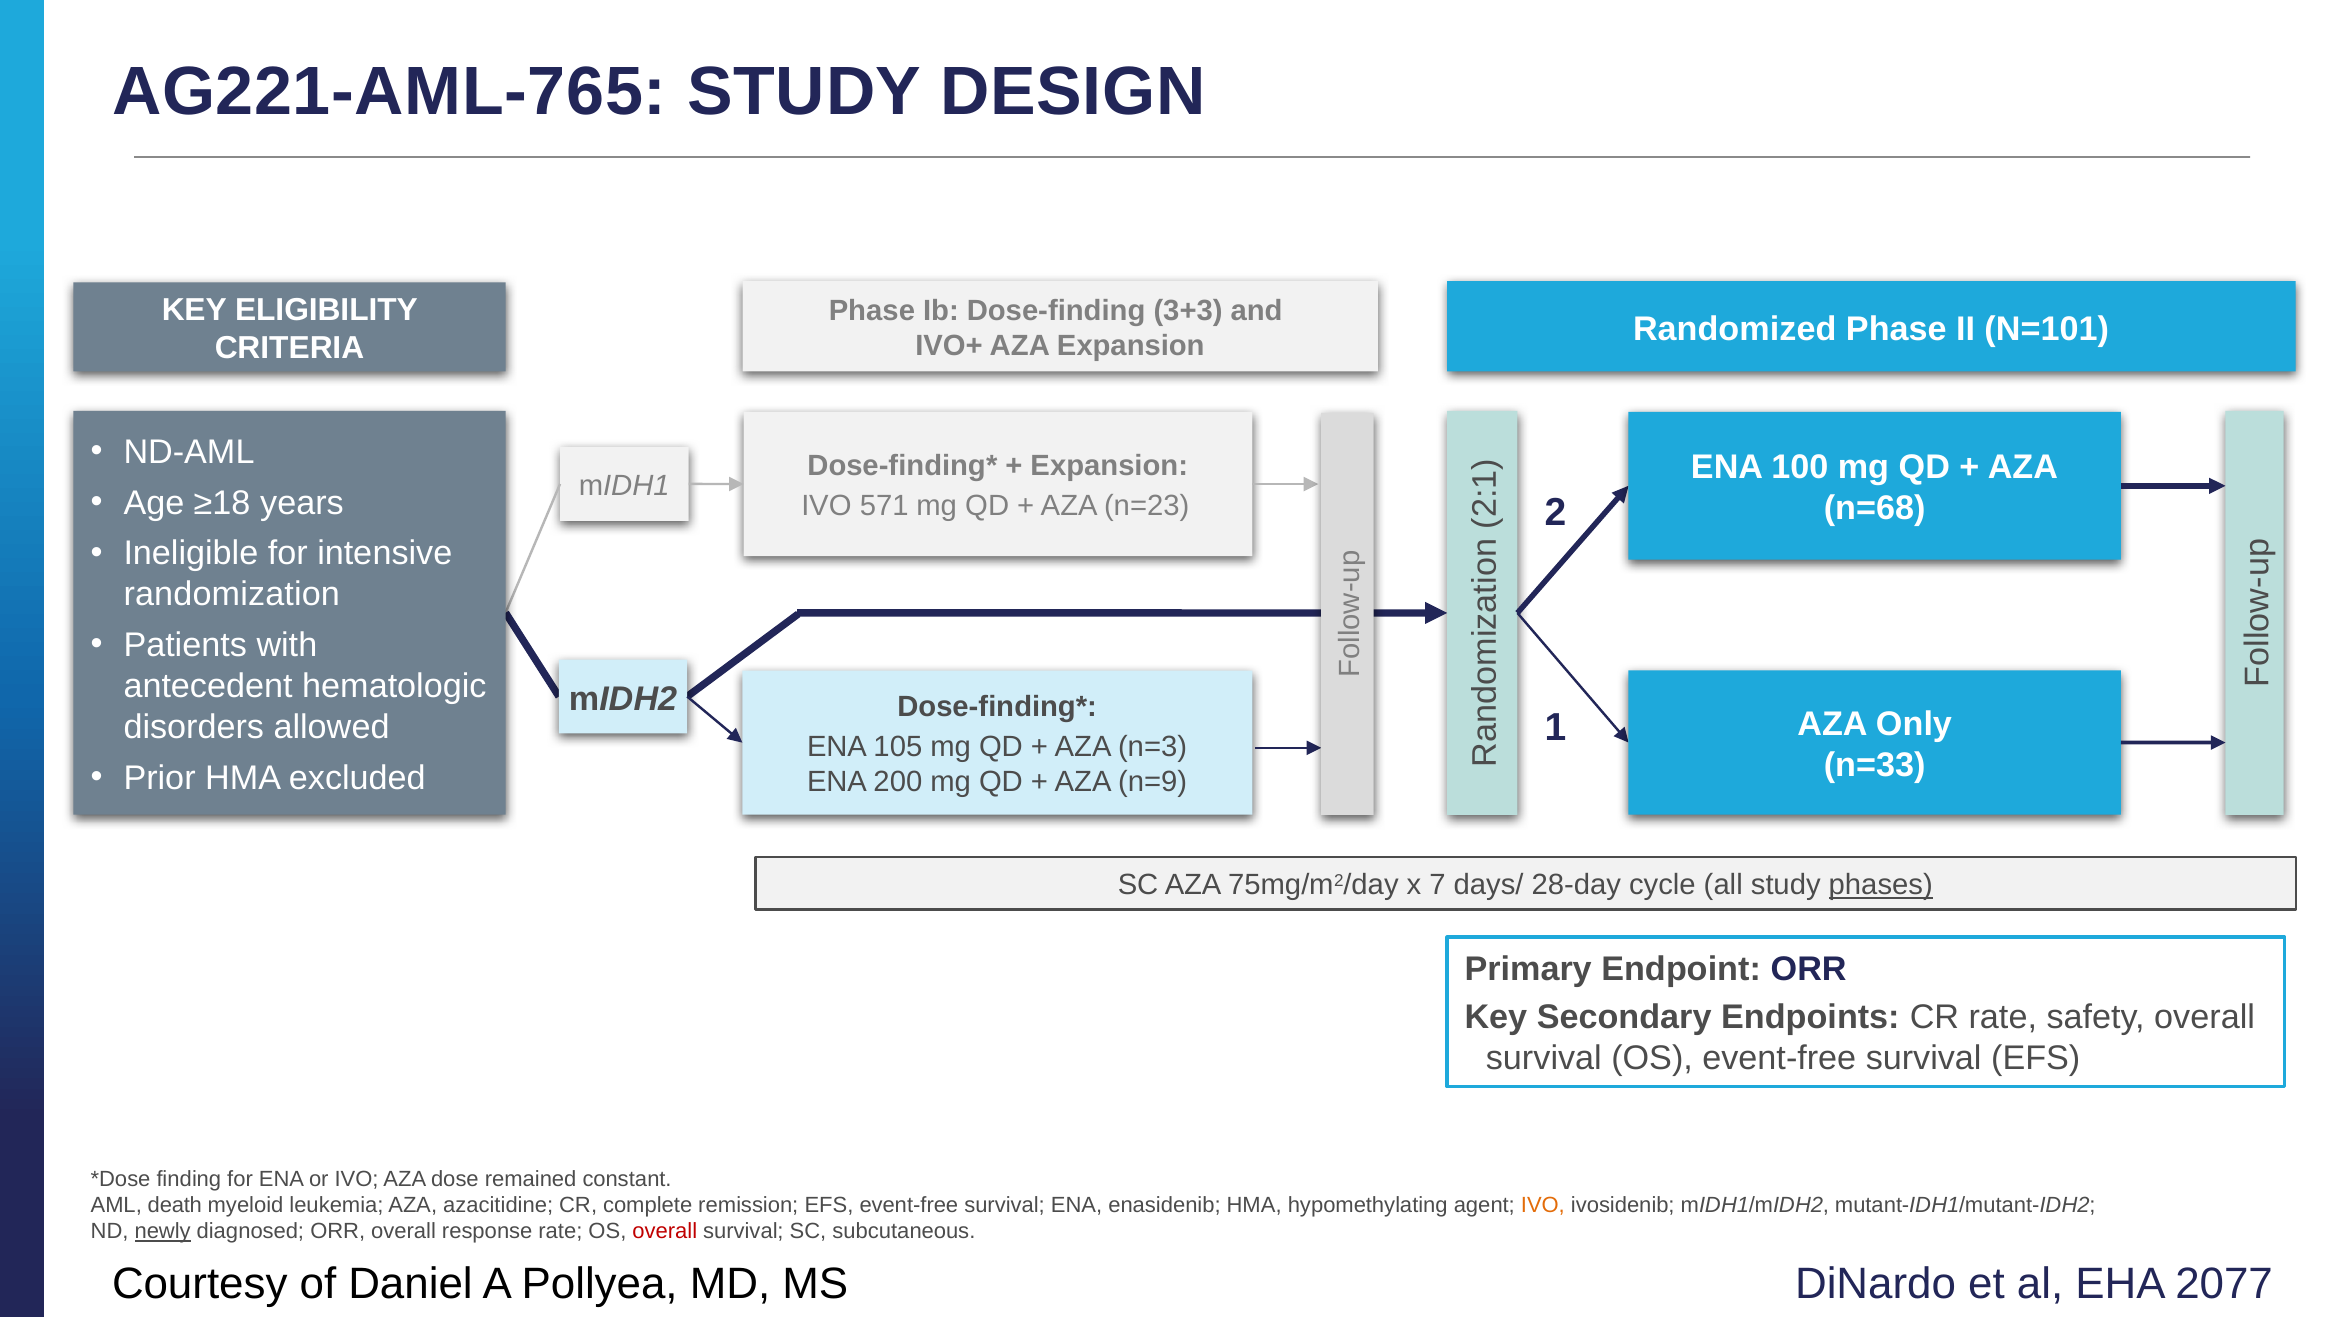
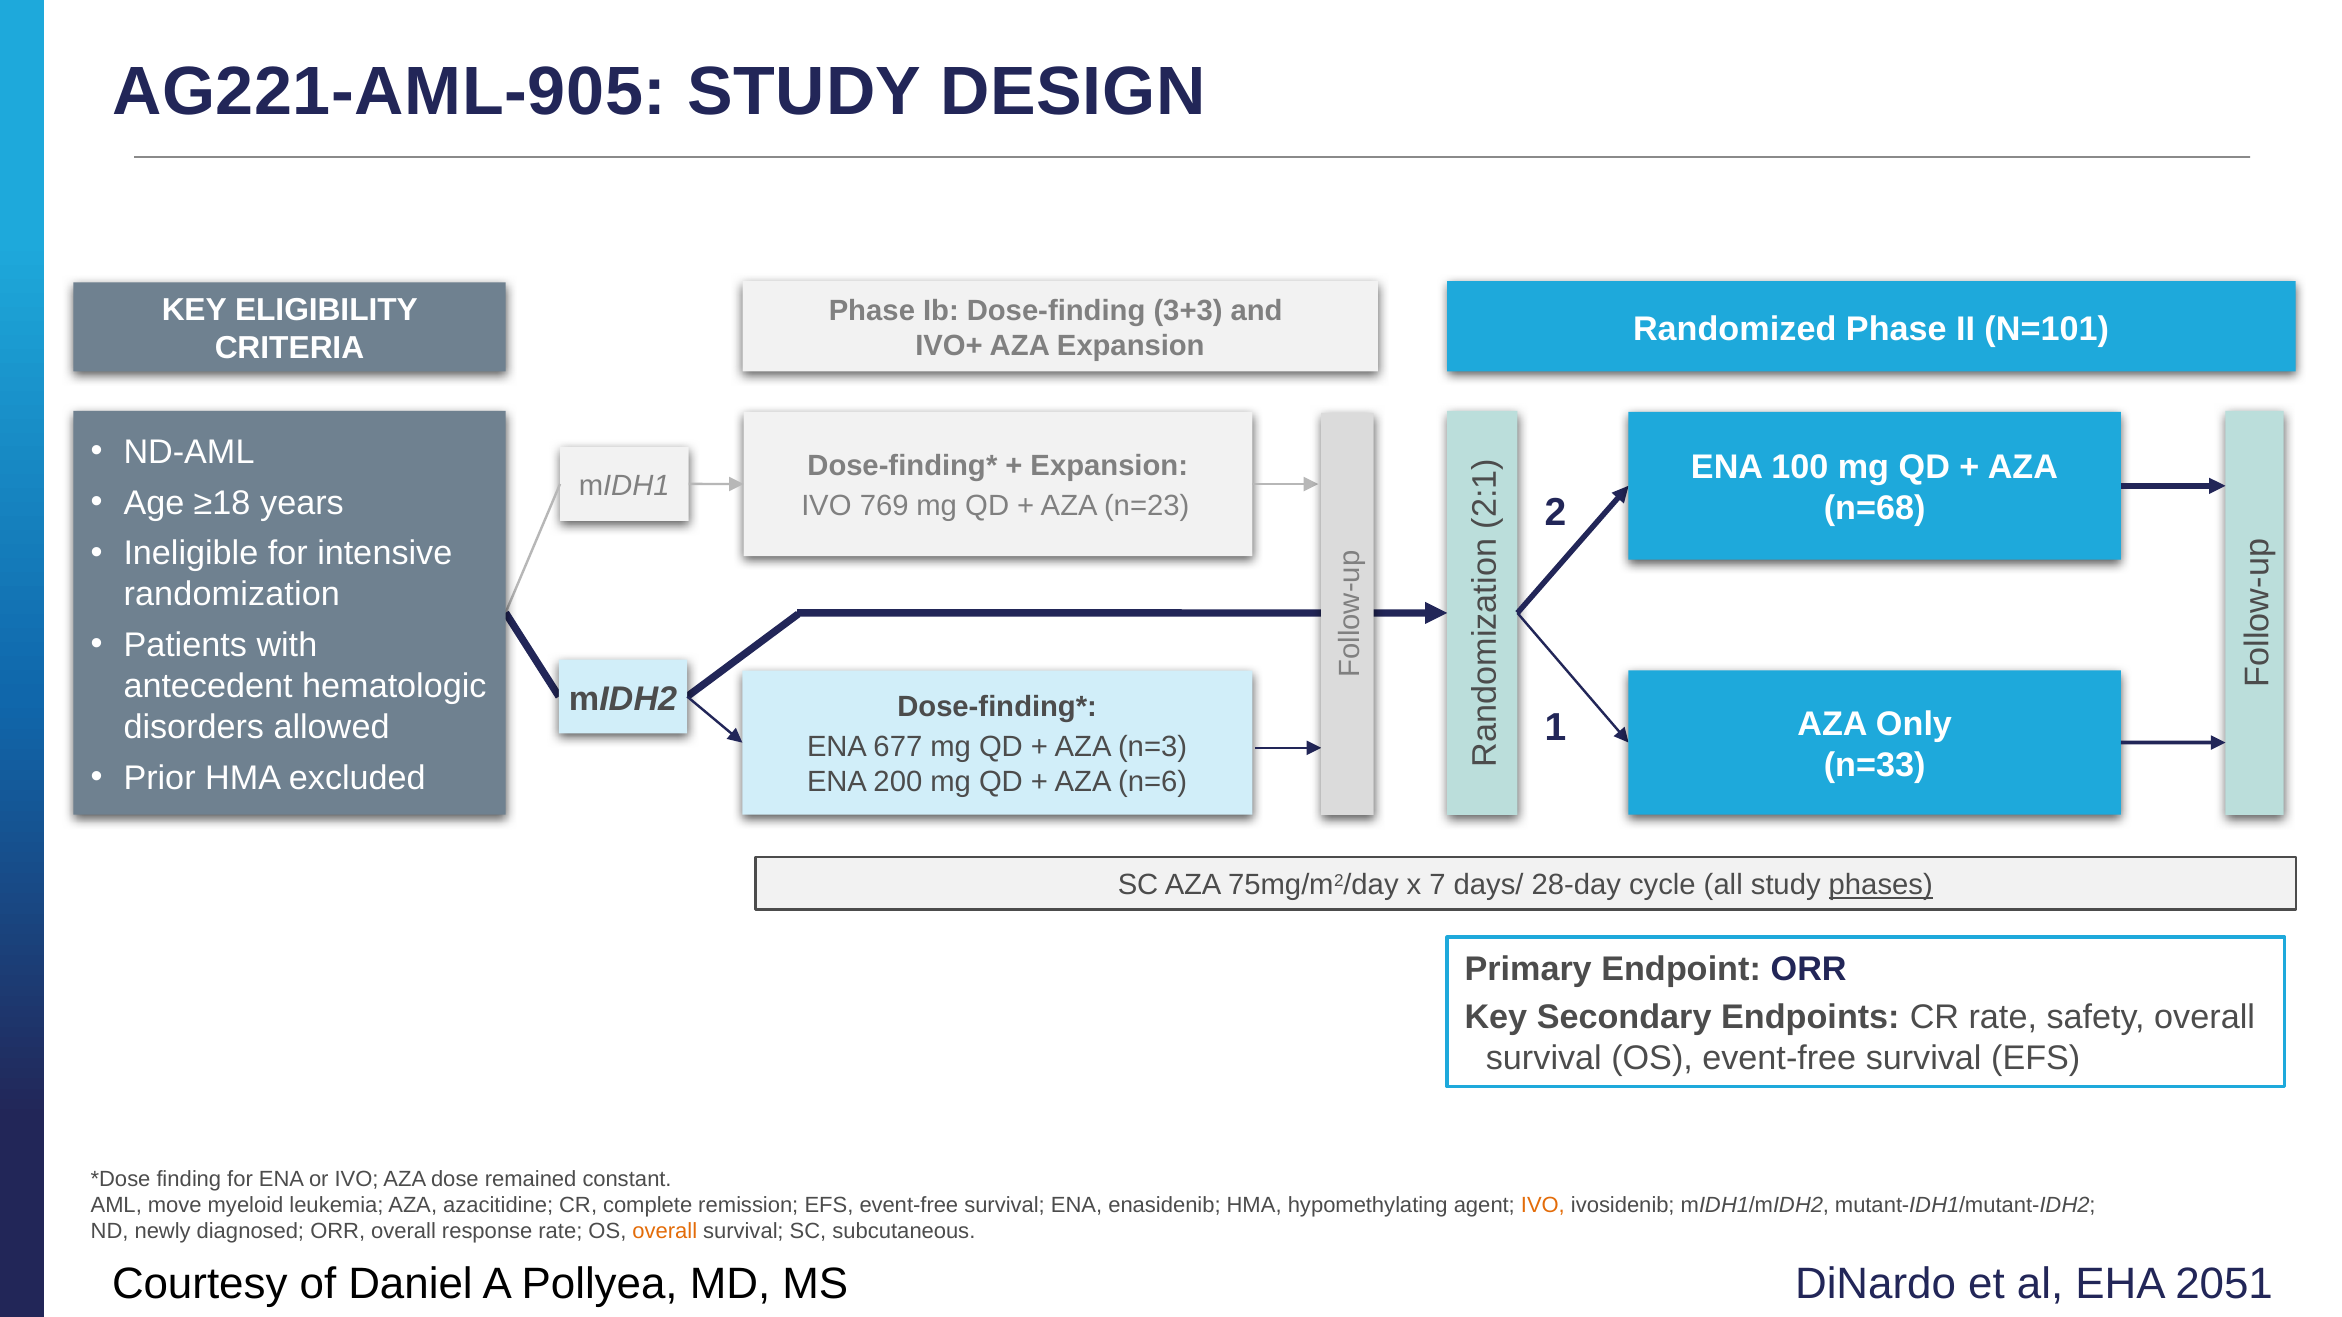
AG221-AML-765: AG221-AML-765 -> AG221-AML-905
571: 571 -> 769
105: 105 -> 677
n=9: n=9 -> n=6
death: death -> move
newly underline: present -> none
overall at (665, 1232) colour: red -> orange
2077: 2077 -> 2051
